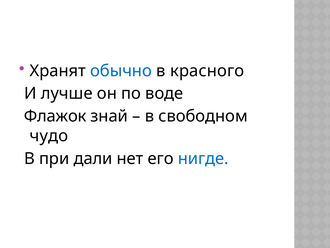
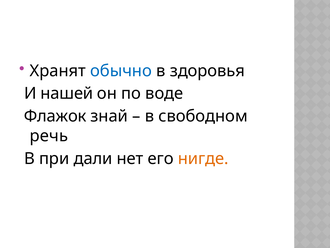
красного: красного -> здоровья
лучше: лучше -> нашей
чудо: чудо -> речь
нигде colour: blue -> orange
